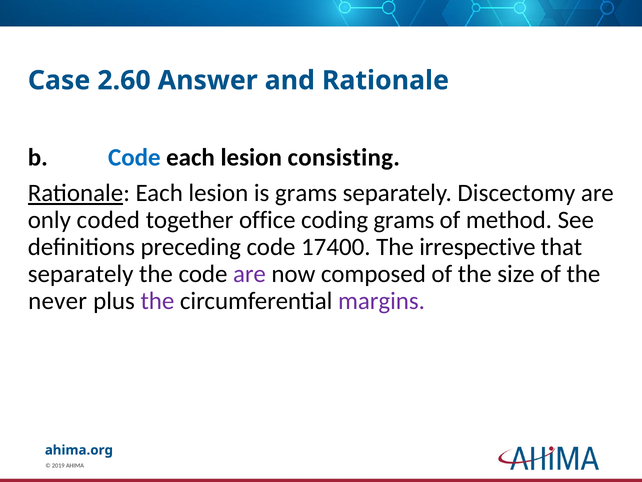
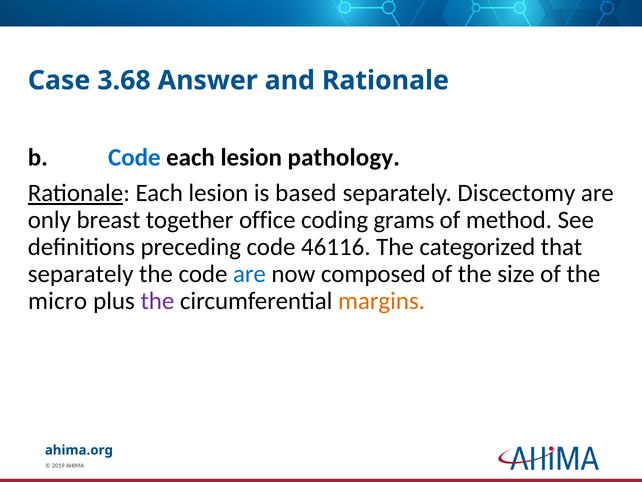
2.60: 2.60 -> 3.68
consisting: consisting -> pathology
is grams: grams -> based
coded: coded -> breast
17400: 17400 -> 46116
irrespective: irrespective -> categorized
are at (249, 274) colour: purple -> blue
never: never -> micro
margins colour: purple -> orange
